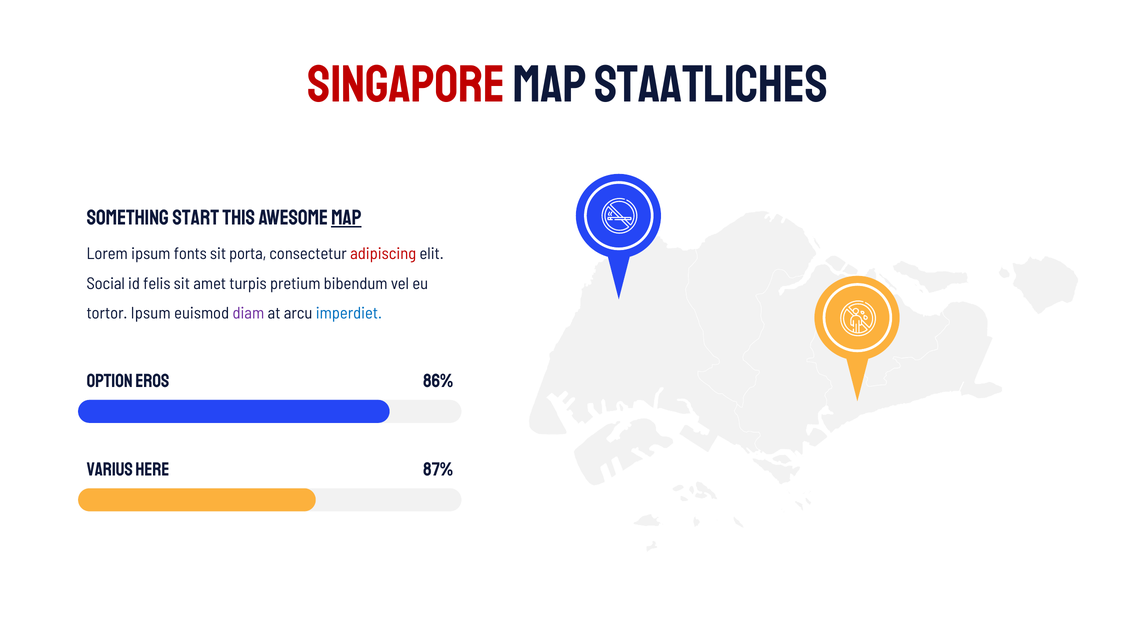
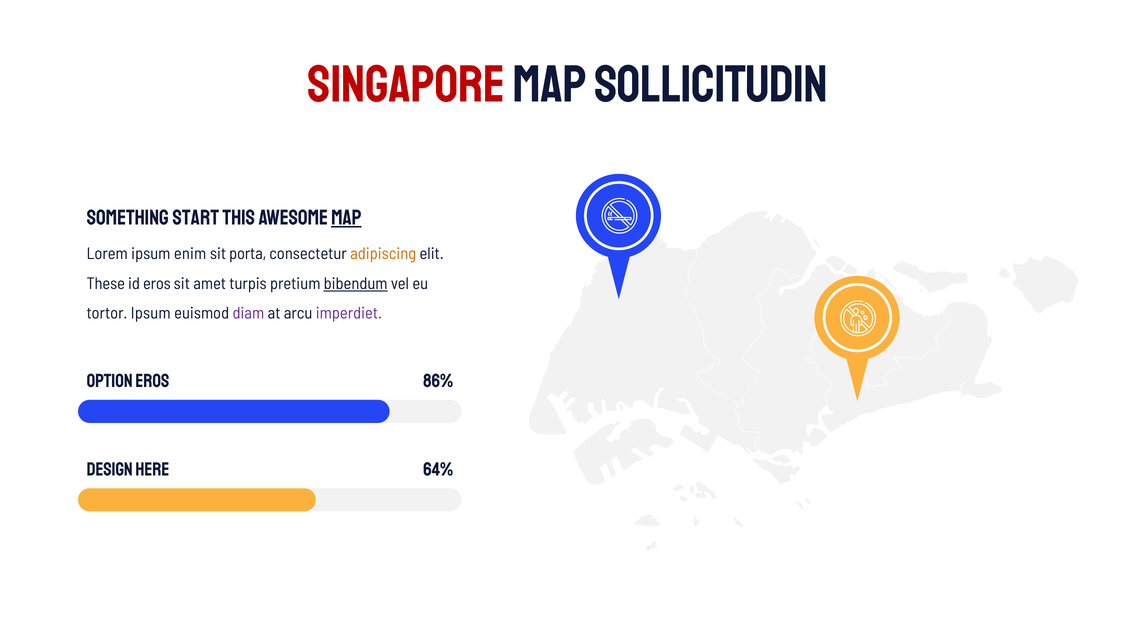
Staatliches: Staatliches -> Sollicitudin
fonts: fonts -> enim
adipiscing colour: red -> orange
Social: Social -> These
id felis: felis -> eros
bibendum underline: none -> present
imperdiet colour: blue -> purple
Varius: Varius -> Design
87%: 87% -> 64%
